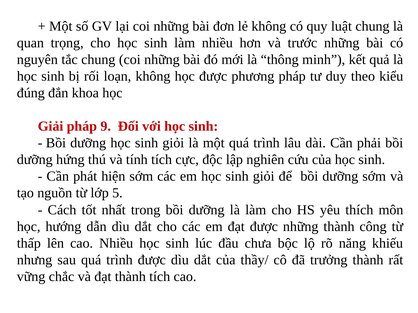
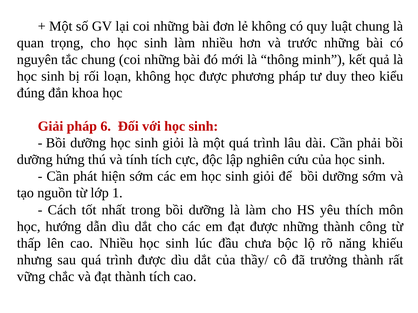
9: 9 -> 6
5: 5 -> 1
